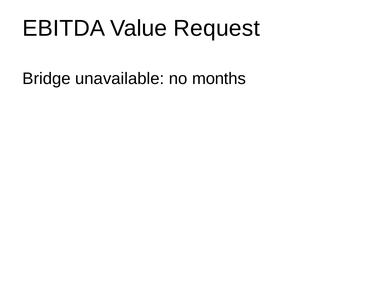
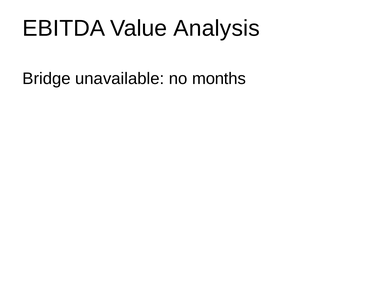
Request: Request -> Analysis
